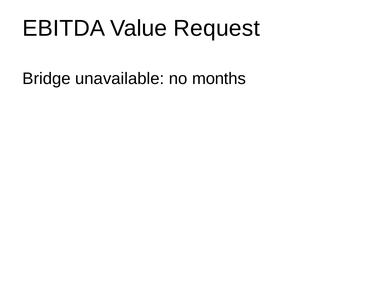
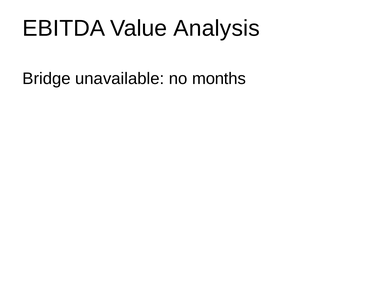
Request: Request -> Analysis
